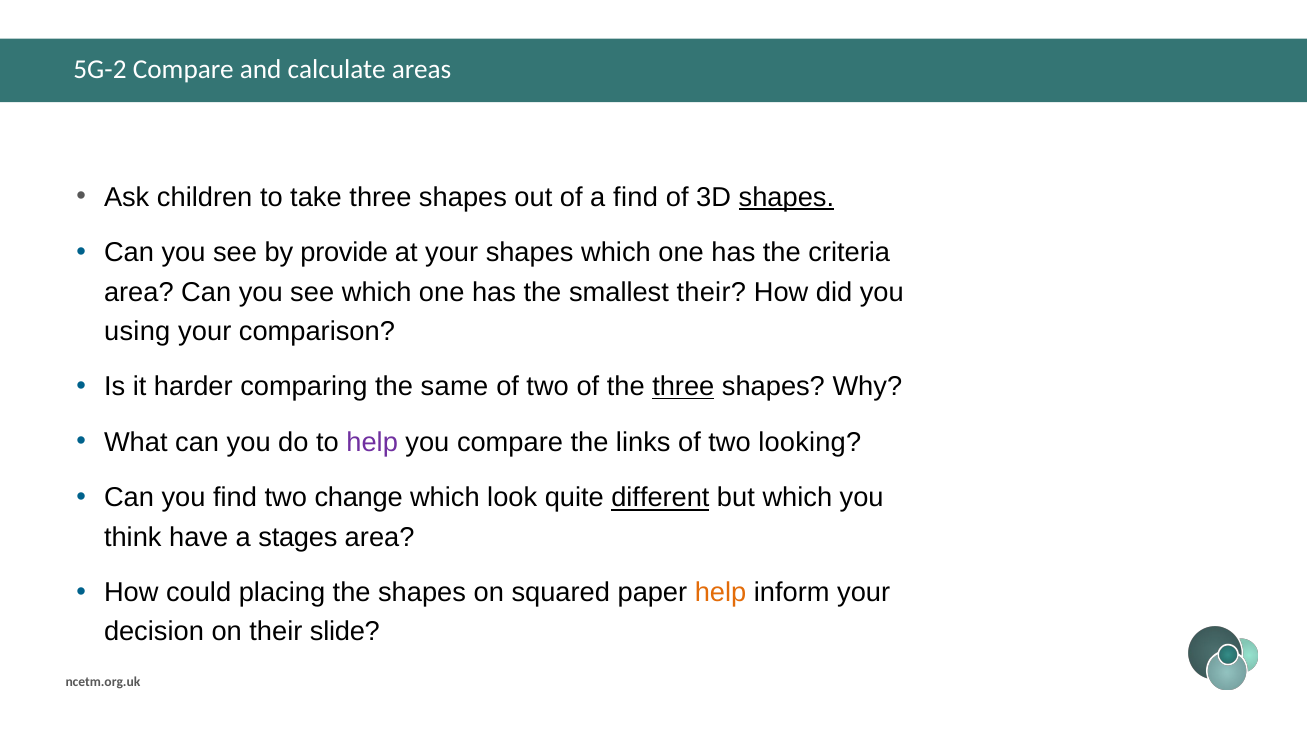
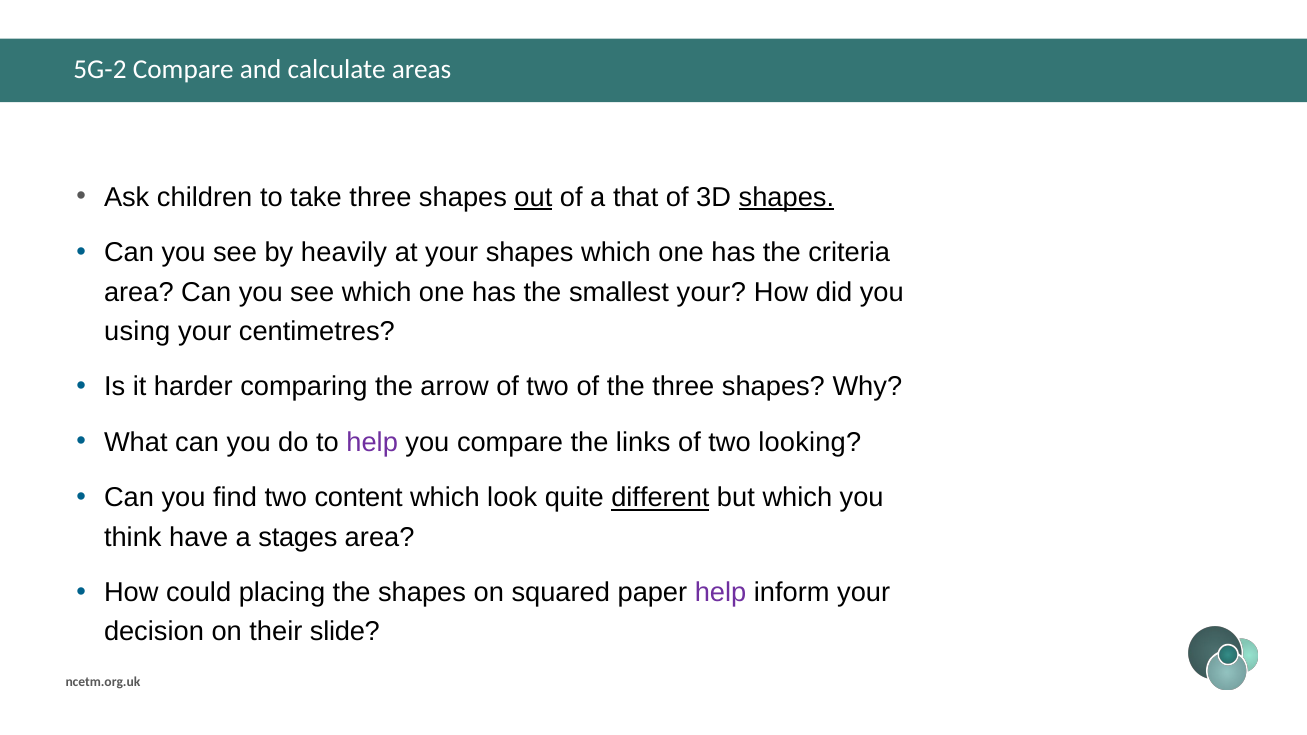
out underline: none -> present
a find: find -> that
provide: provide -> heavily
smallest their: their -> your
comparison: comparison -> centimetres
same: same -> arrow
three at (683, 387) underline: present -> none
change: change -> content
help at (721, 593) colour: orange -> purple
